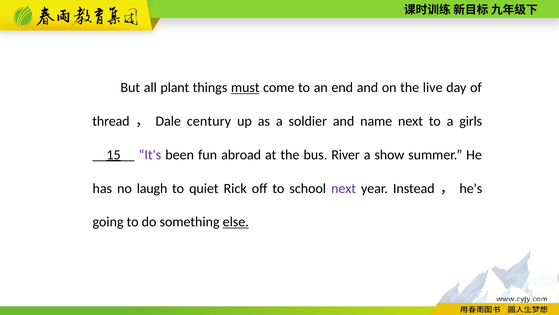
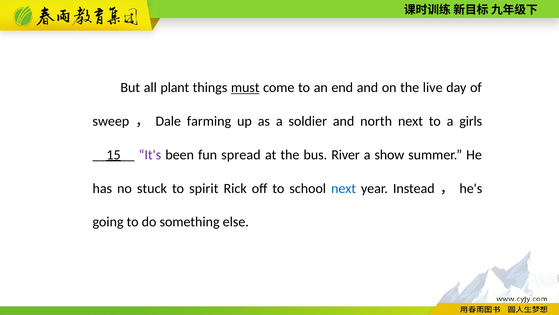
thread: thread -> sweep
century: century -> farming
name: name -> north
abroad: abroad -> spread
laugh: laugh -> stuck
quiet: quiet -> spirit
next at (344, 188) colour: purple -> blue
else underline: present -> none
